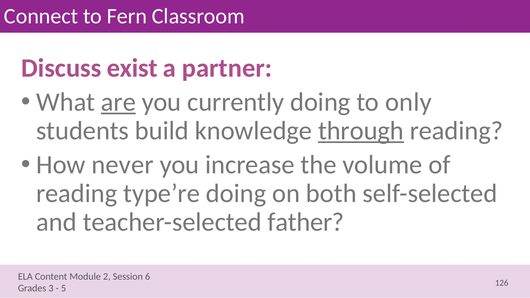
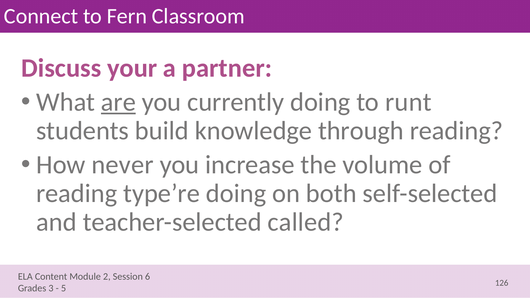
exist: exist -> your
only: only -> runt
through underline: present -> none
father: father -> called
